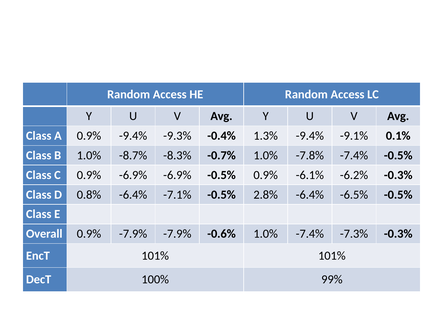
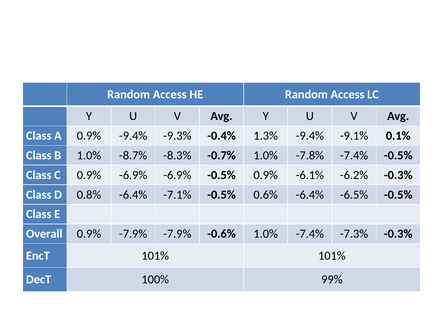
2.8%: 2.8% -> 0.6%
